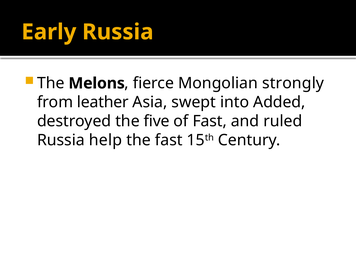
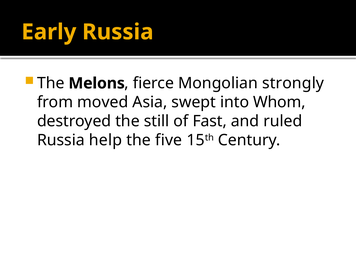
leather: leather -> moved
Added: Added -> Whom
five: five -> still
the fast: fast -> five
